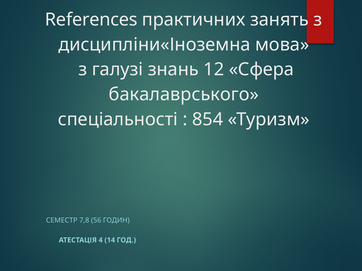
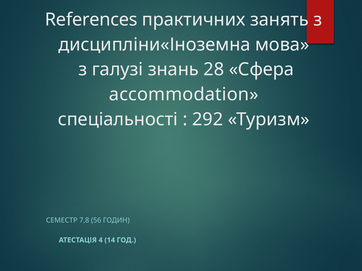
12: 12 -> 28
бакалаврського: бакалаврського -> accommodation
854: 854 -> 292
